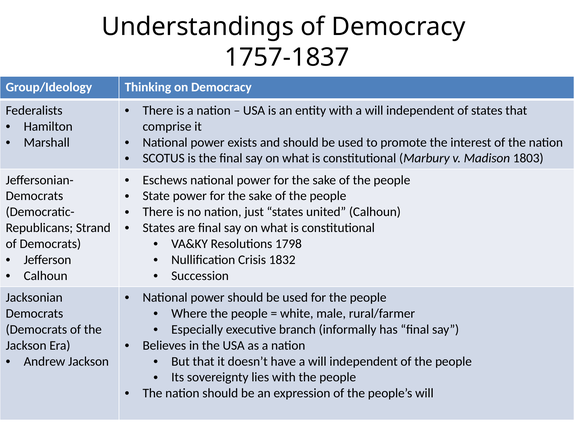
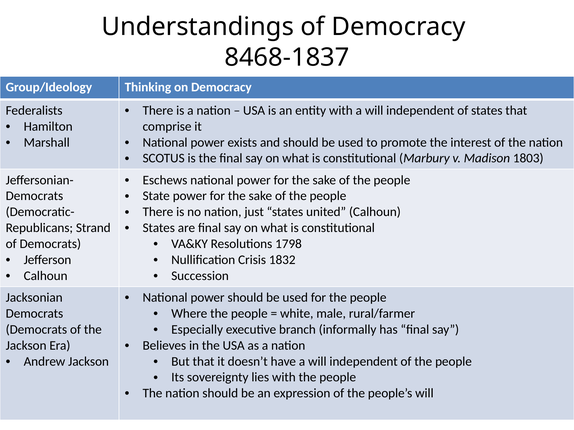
1757-1837: 1757-1837 -> 8468-1837
